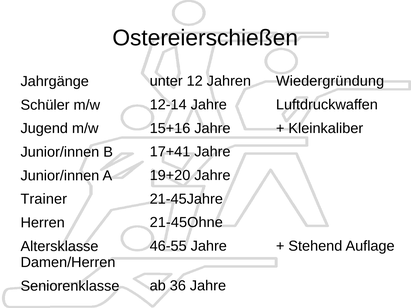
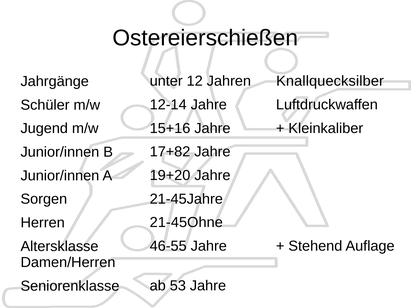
Wiedergründung: Wiedergründung -> Knallquecksilber
17+41: 17+41 -> 17+82
Trainer: Trainer -> Sorgen
36: 36 -> 53
